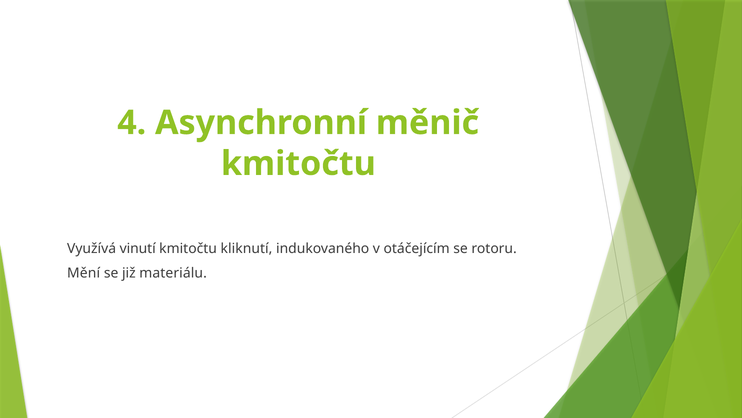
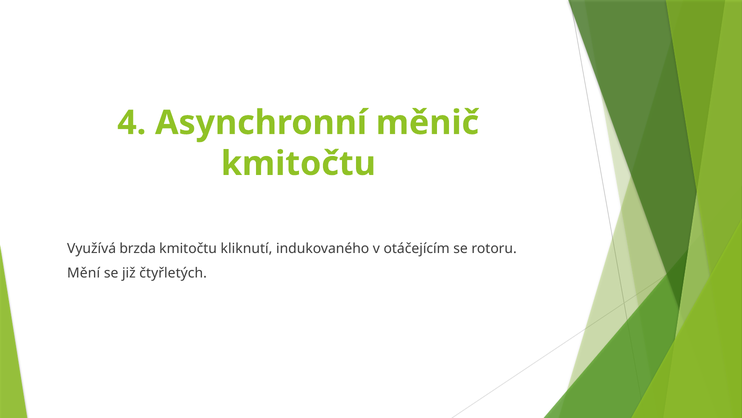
vinutí: vinutí -> brzda
materiálu: materiálu -> čtyřletých
